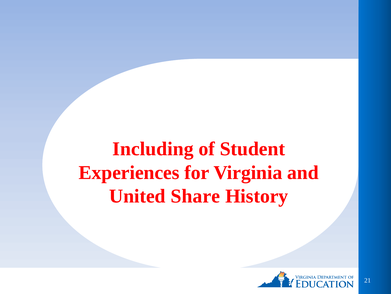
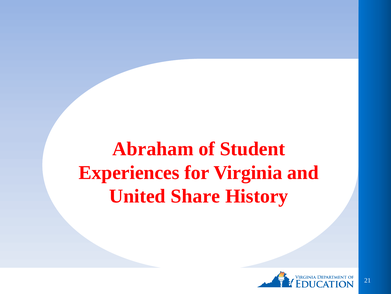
Including: Including -> Abraham
